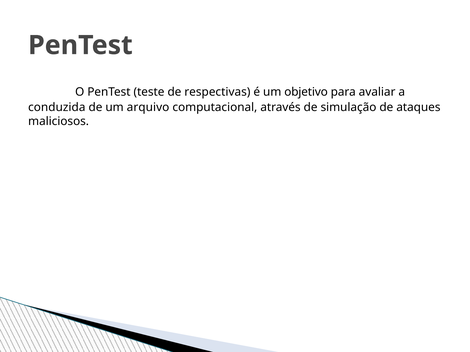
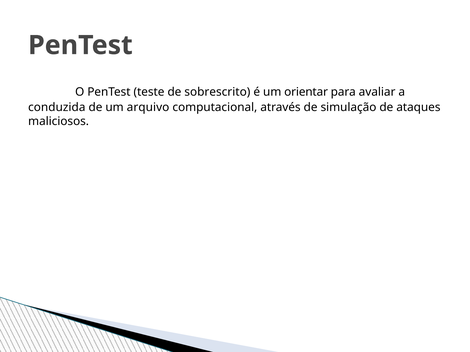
respectivas: respectivas -> sobrescrito
objetivo: objetivo -> orientar
